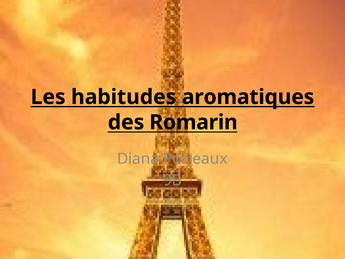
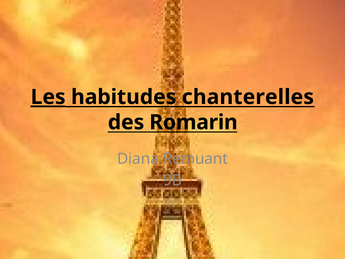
Les underline: none -> present
aromatiques: aromatiques -> chanterelles
Poireaux: Poireaux -> Remuant
